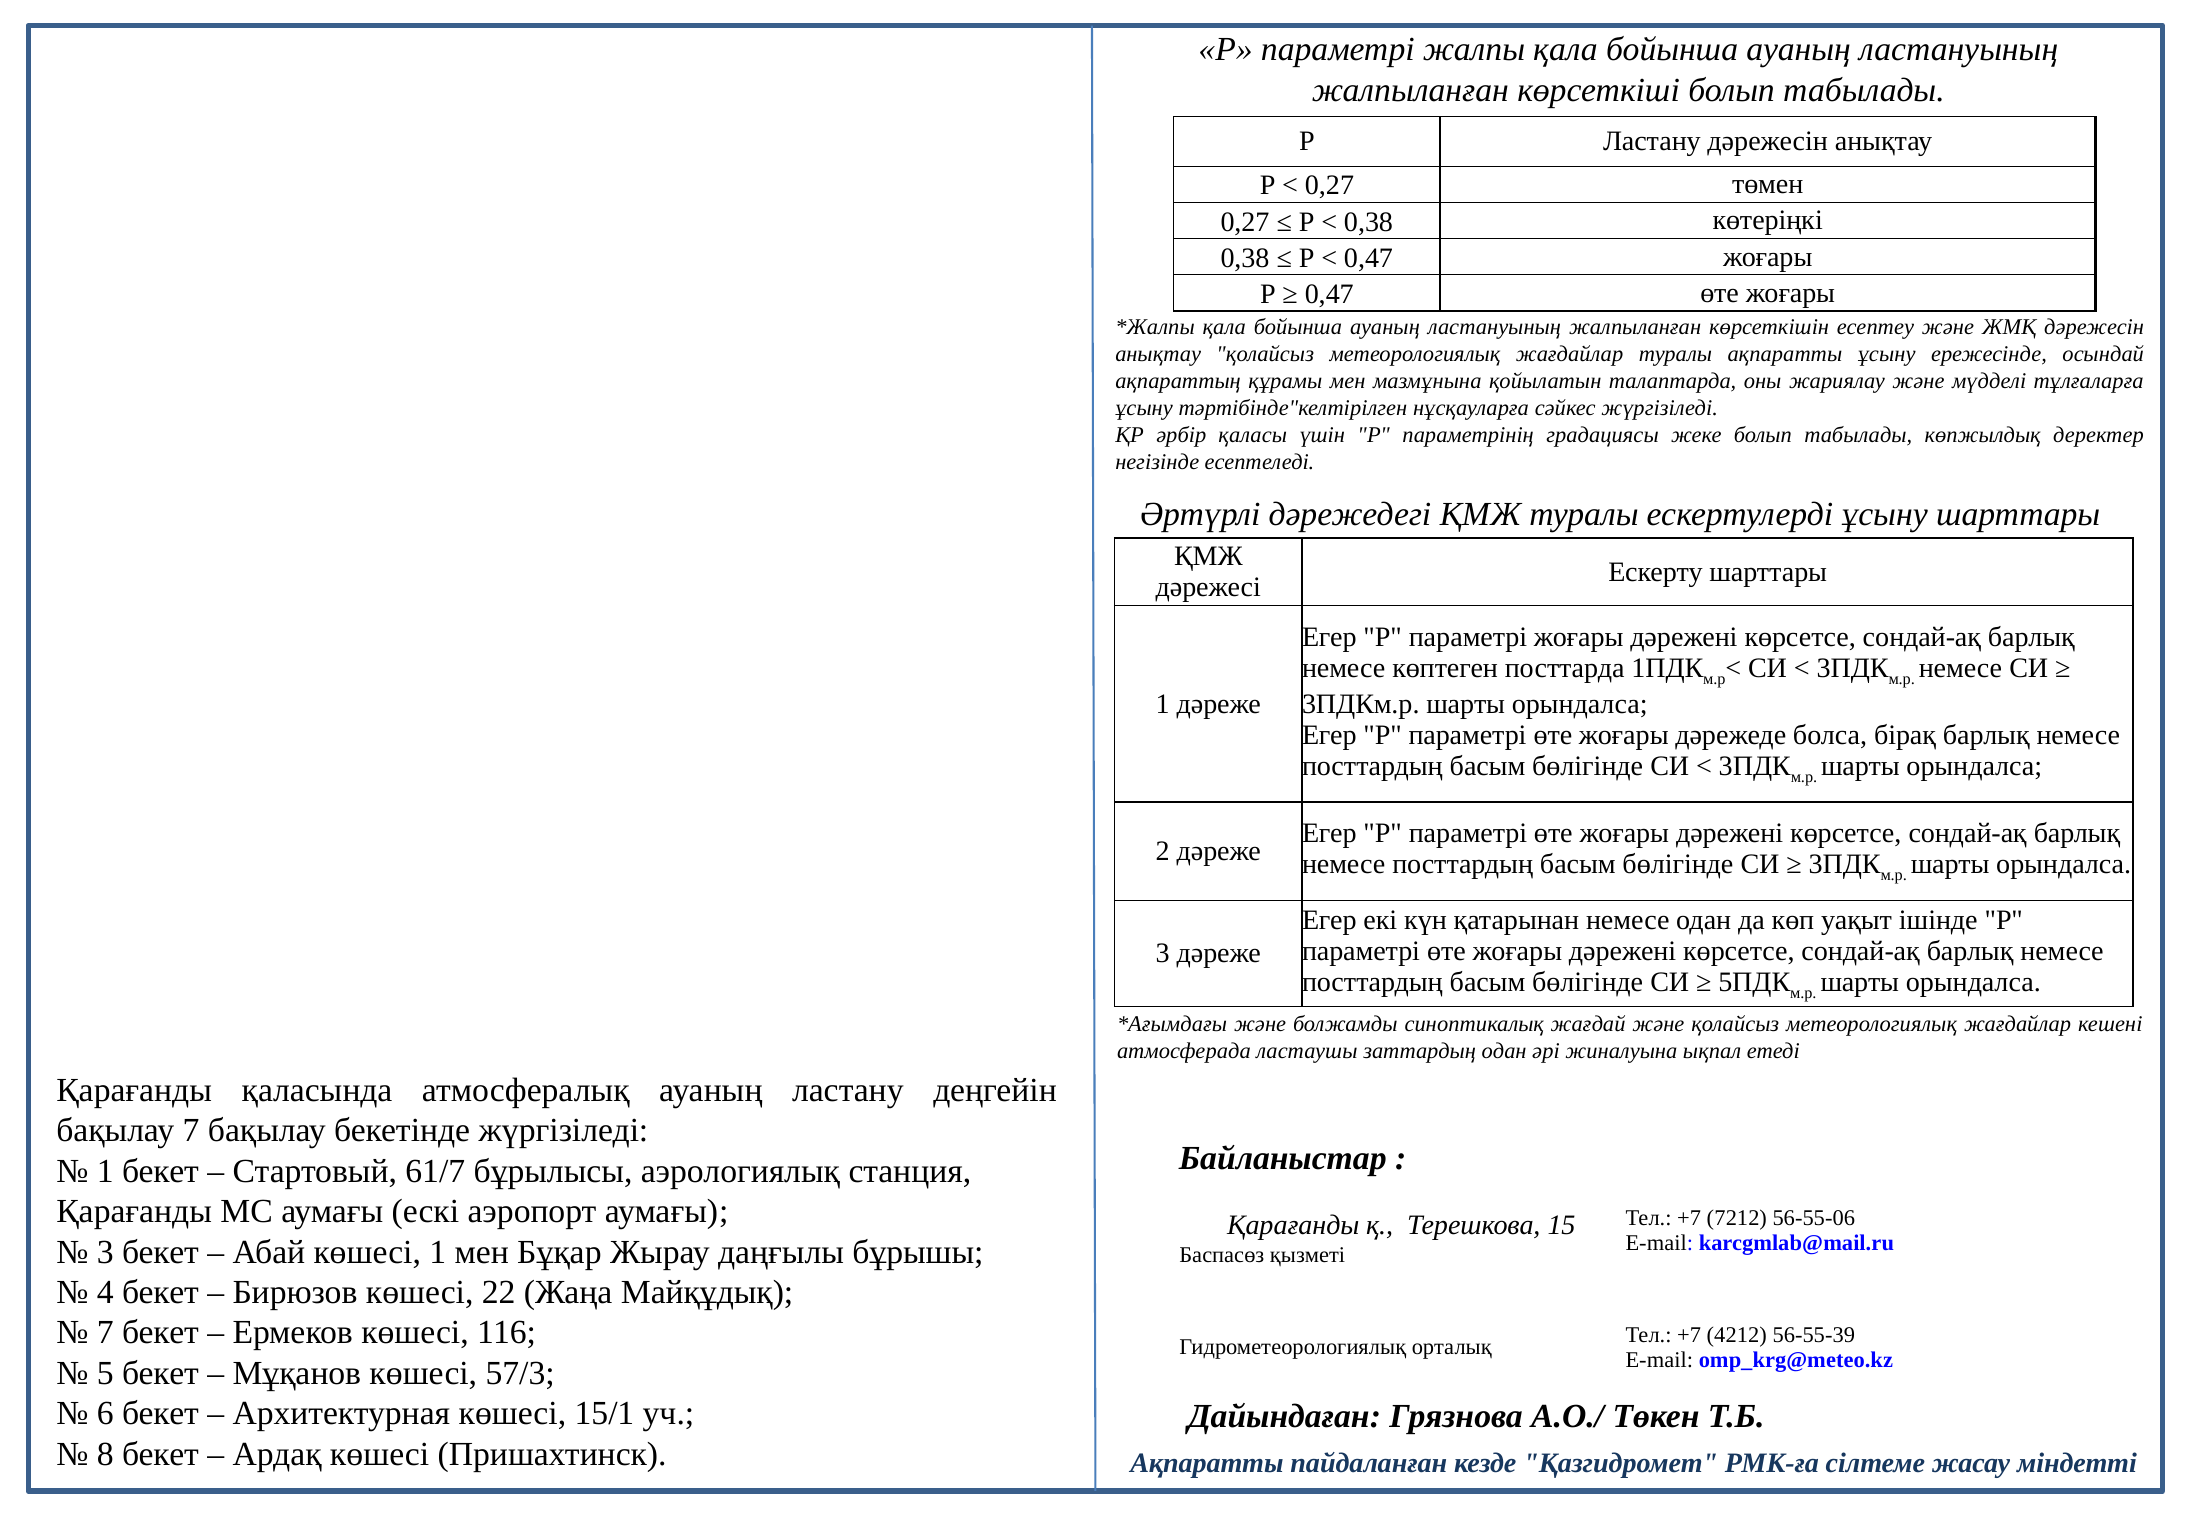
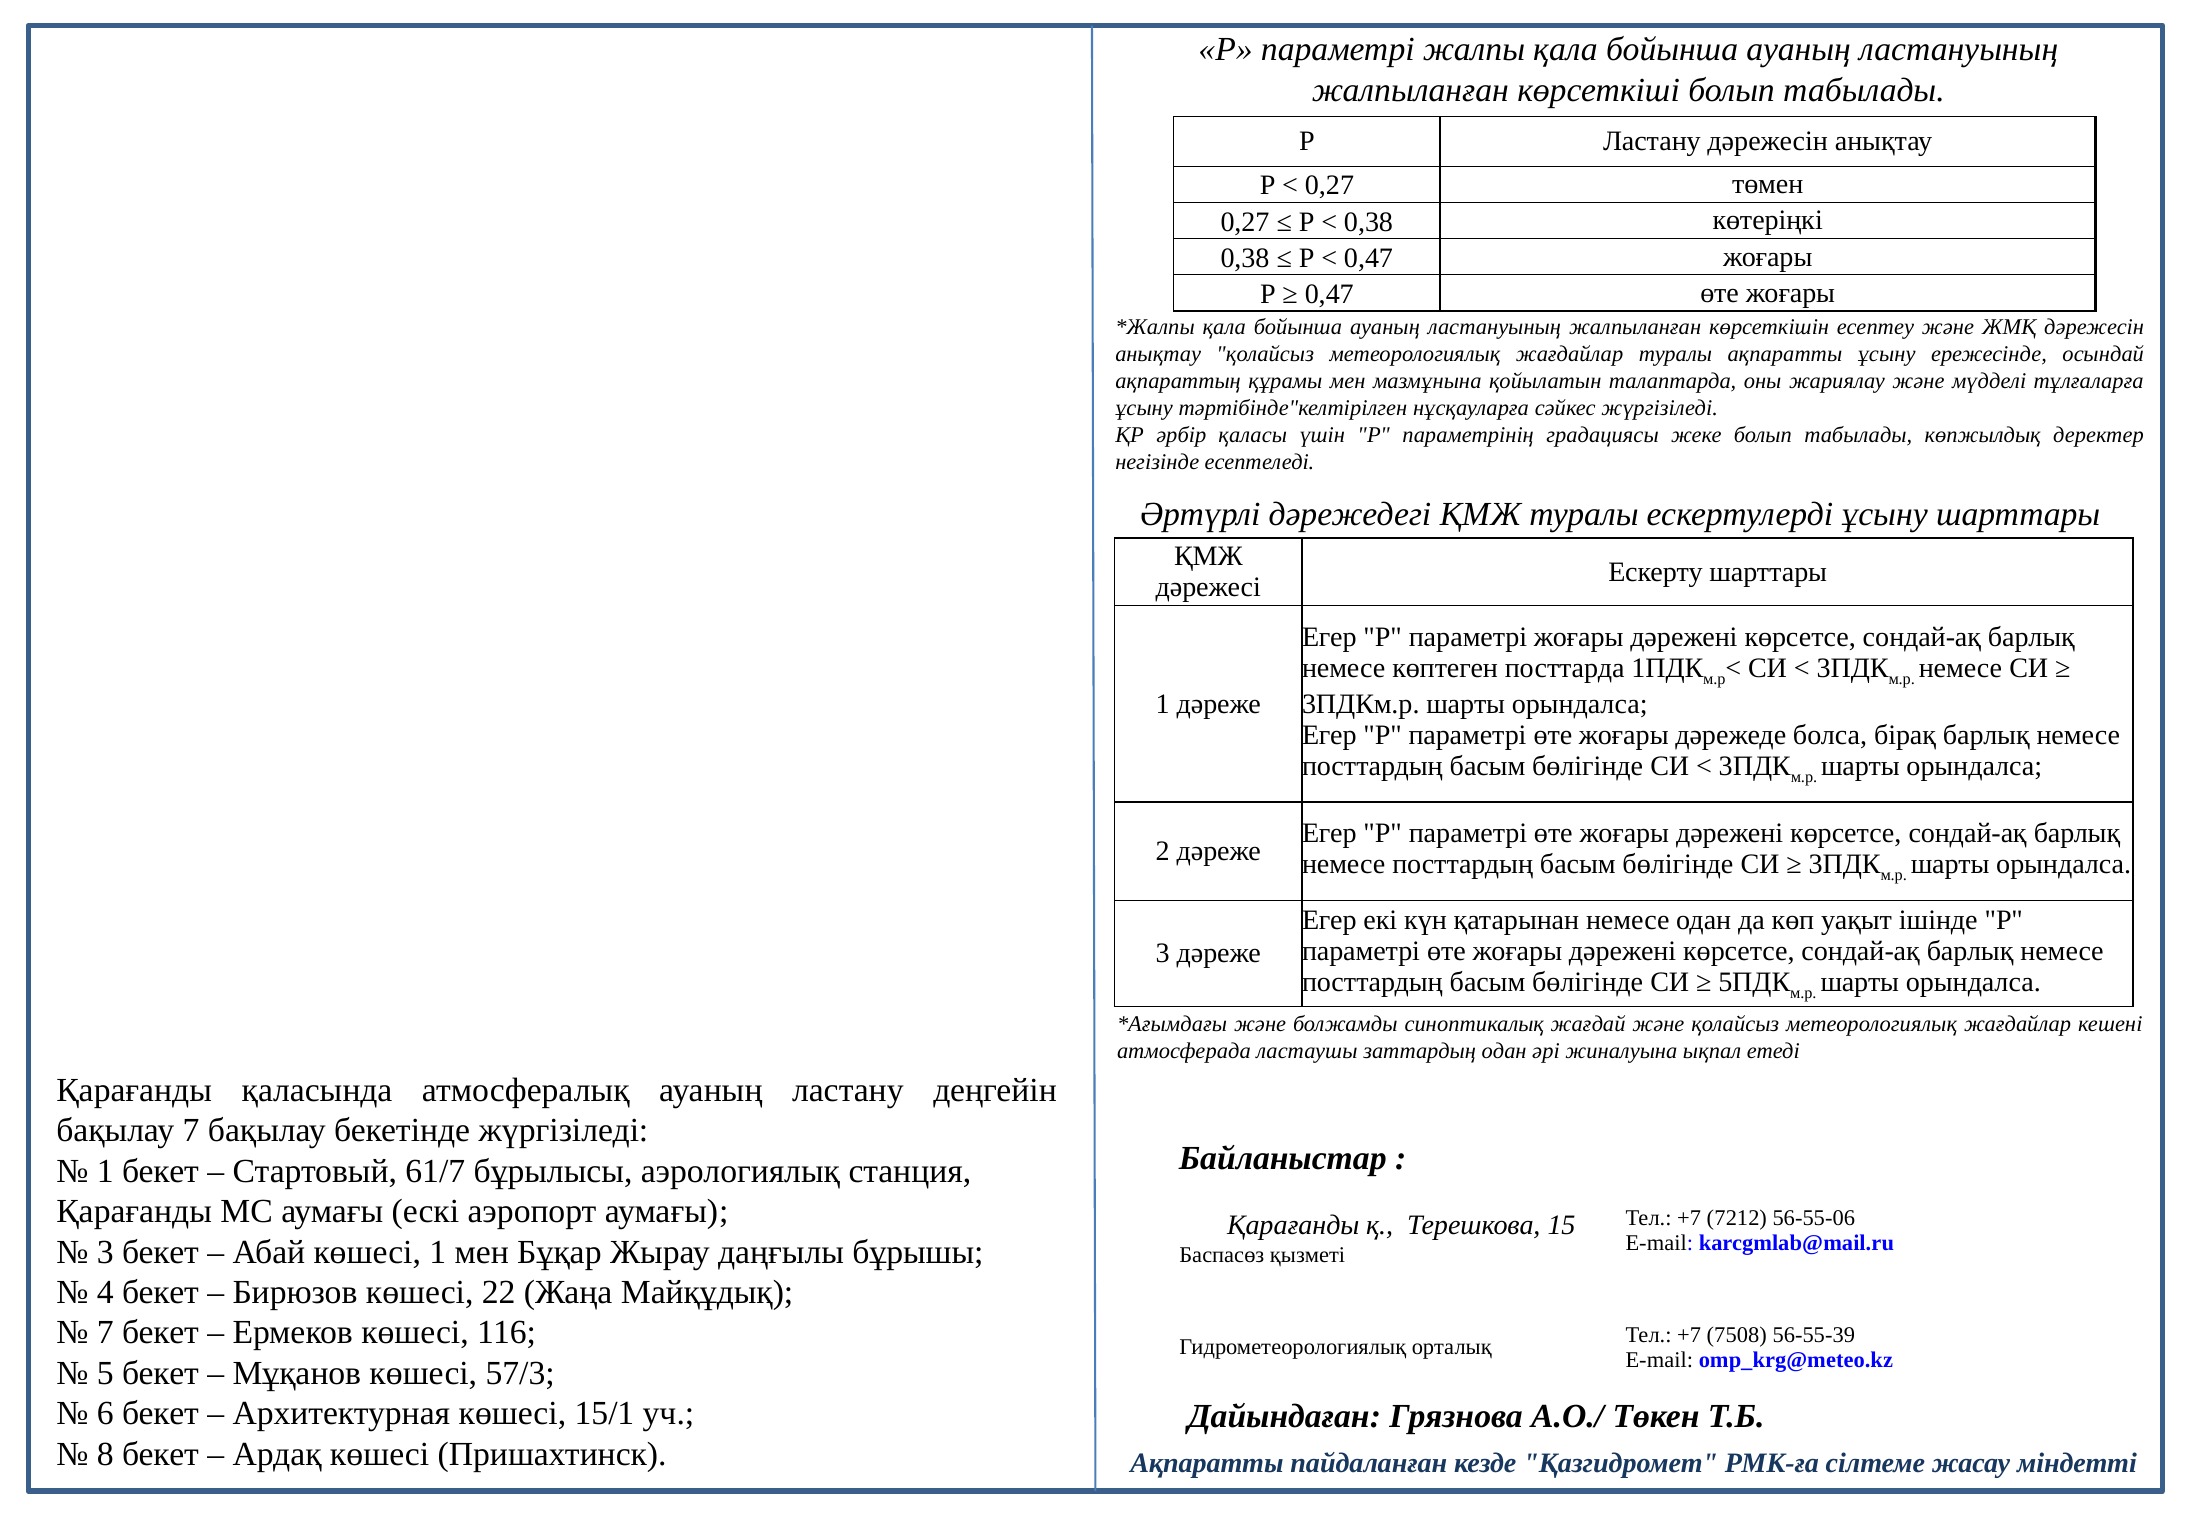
4212: 4212 -> 7508
